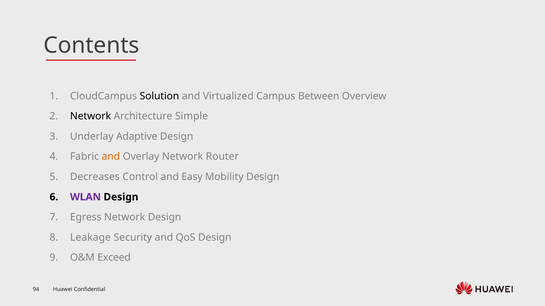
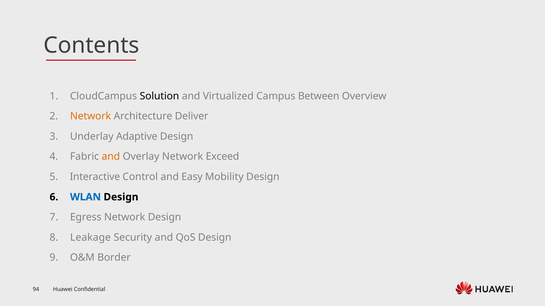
Network at (91, 116) colour: black -> orange
Simple: Simple -> Deliver
Router: Router -> Exceed
Decreases: Decreases -> Interactive
WLAN colour: purple -> blue
Exceed: Exceed -> Border
